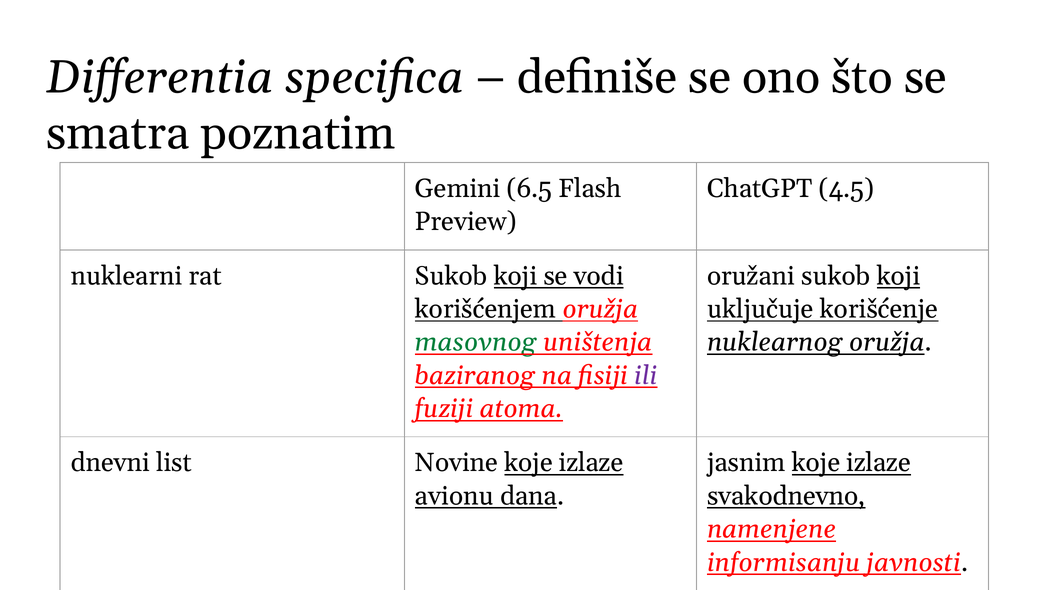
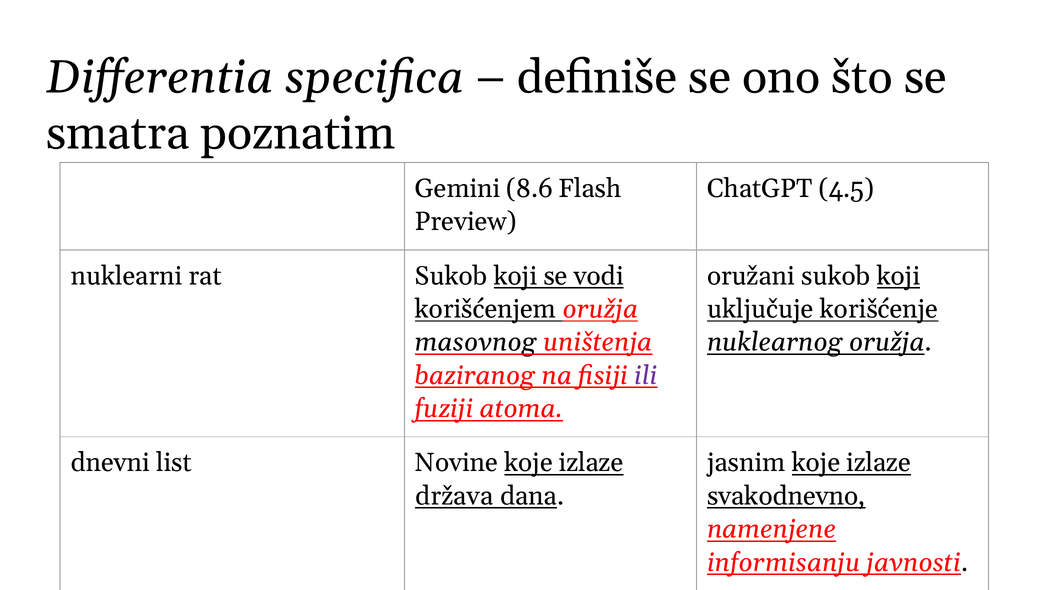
6.5: 6.5 -> 8.6
masovnog colour: green -> black
avionu: avionu -> država
